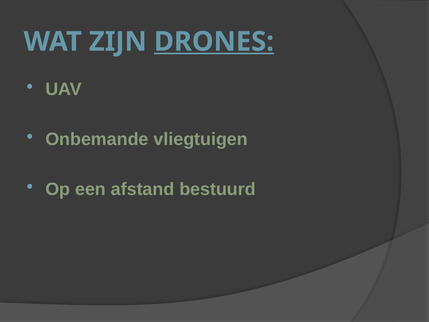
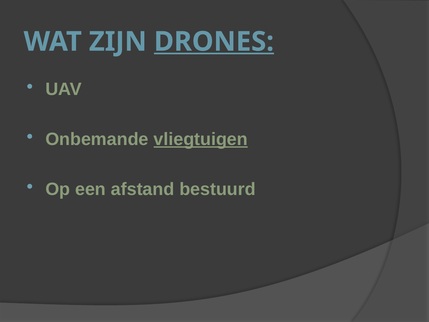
vliegtuigen underline: none -> present
